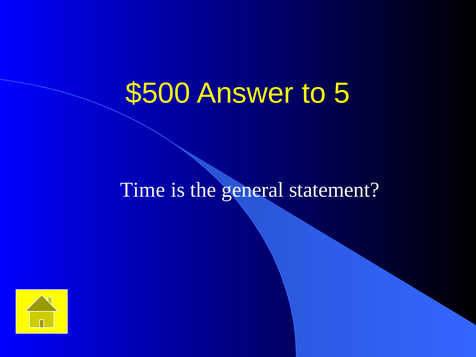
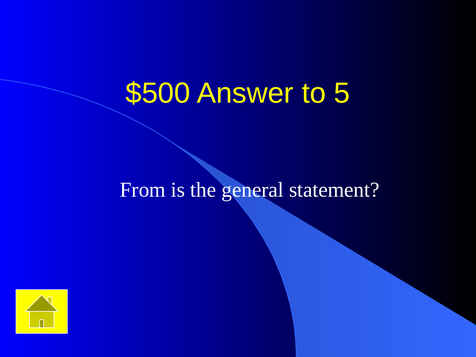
Time: Time -> From
